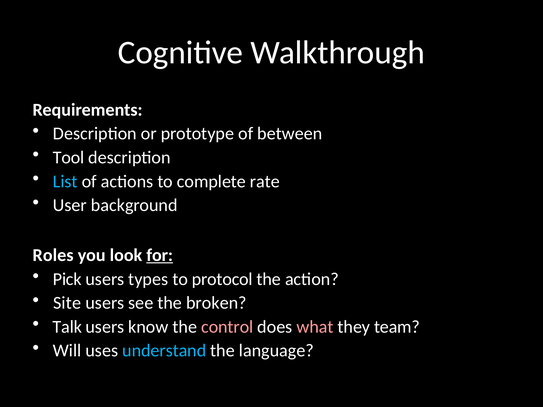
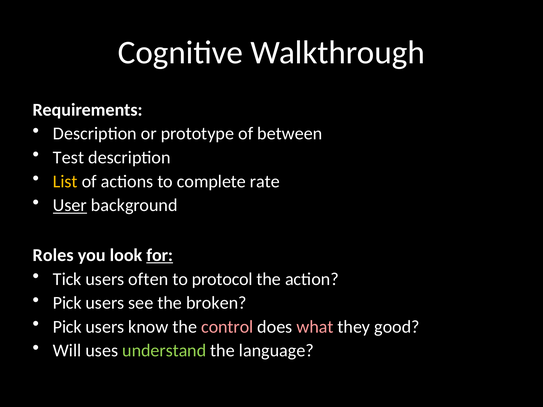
Tool: Tool -> Test
List colour: light blue -> yellow
User underline: none -> present
Pick: Pick -> Tick
types: types -> often
Site at (67, 303): Site -> Pick
Talk at (67, 327): Talk -> Pick
team: team -> good
understand colour: light blue -> light green
